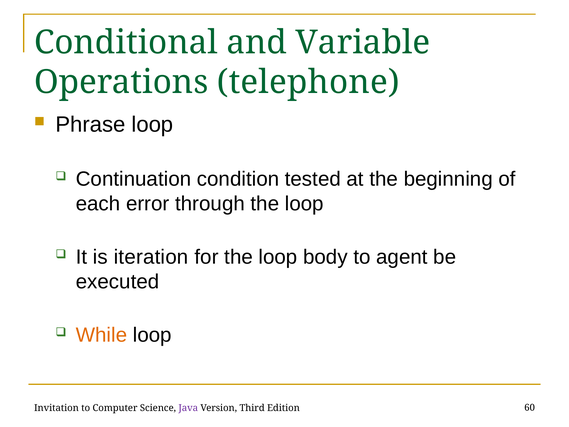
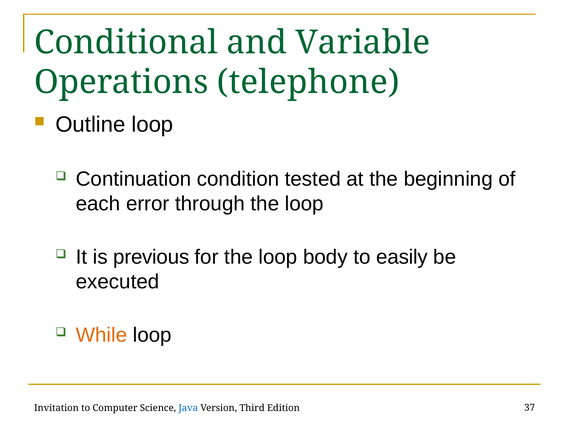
Phrase: Phrase -> Outline
iteration: iteration -> previous
agent: agent -> easily
Java colour: purple -> blue
60: 60 -> 37
